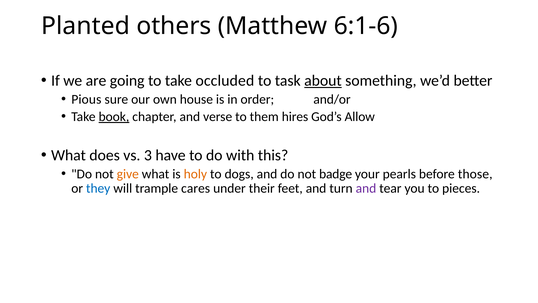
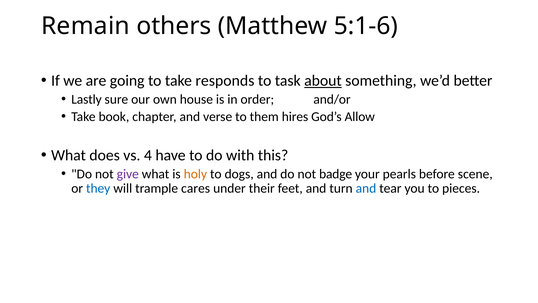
Planted: Planted -> Remain
6:1-6: 6:1-6 -> 5:1-6
occluded: occluded -> responds
Pious: Pious -> Lastly
book underline: present -> none
3: 3 -> 4
give colour: orange -> purple
those: those -> scene
and at (366, 188) colour: purple -> blue
